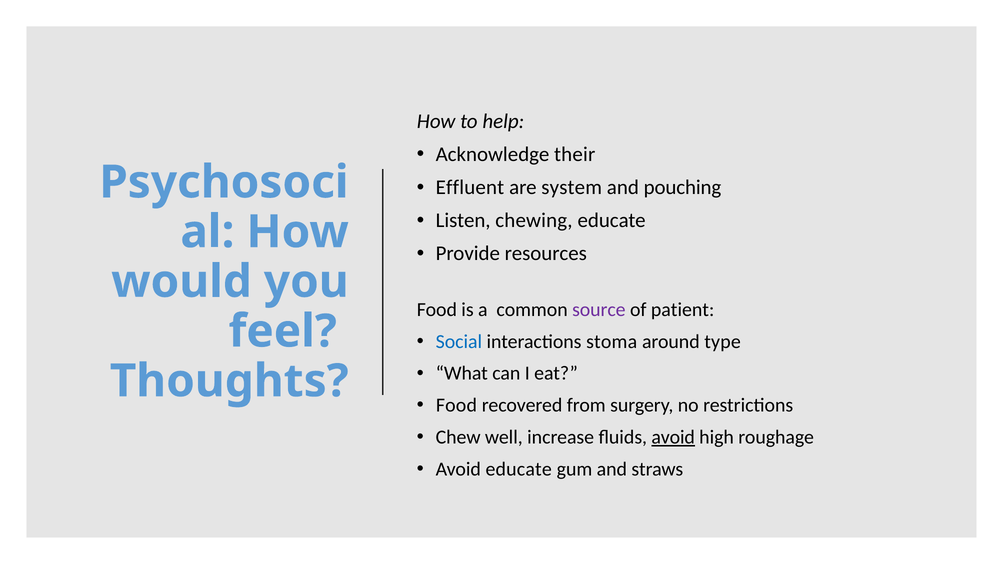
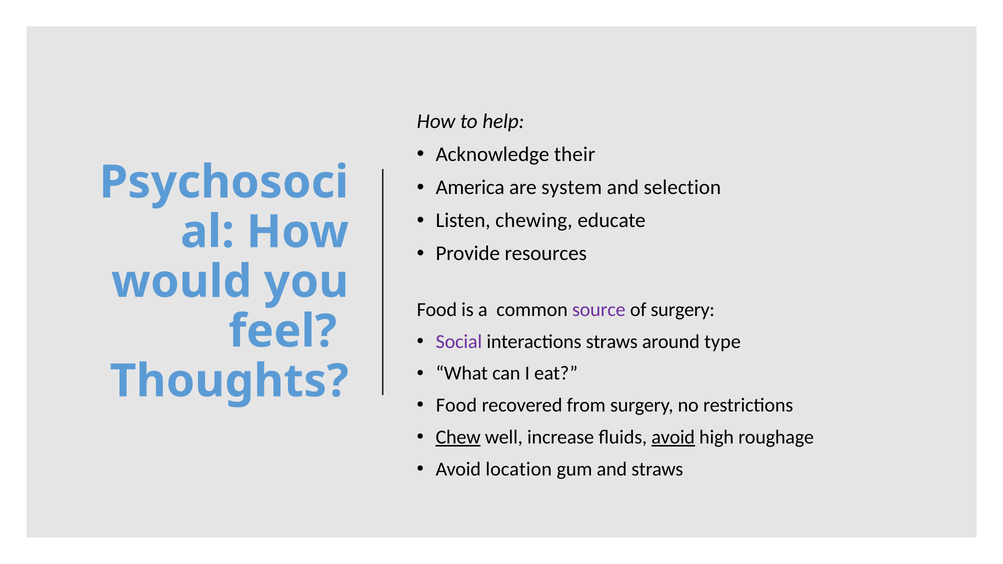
Effluent: Effluent -> America
pouching: pouching -> selection
of patient: patient -> surgery
Social colour: blue -> purple
interactions stoma: stoma -> straws
Chew underline: none -> present
Avoid educate: educate -> location
